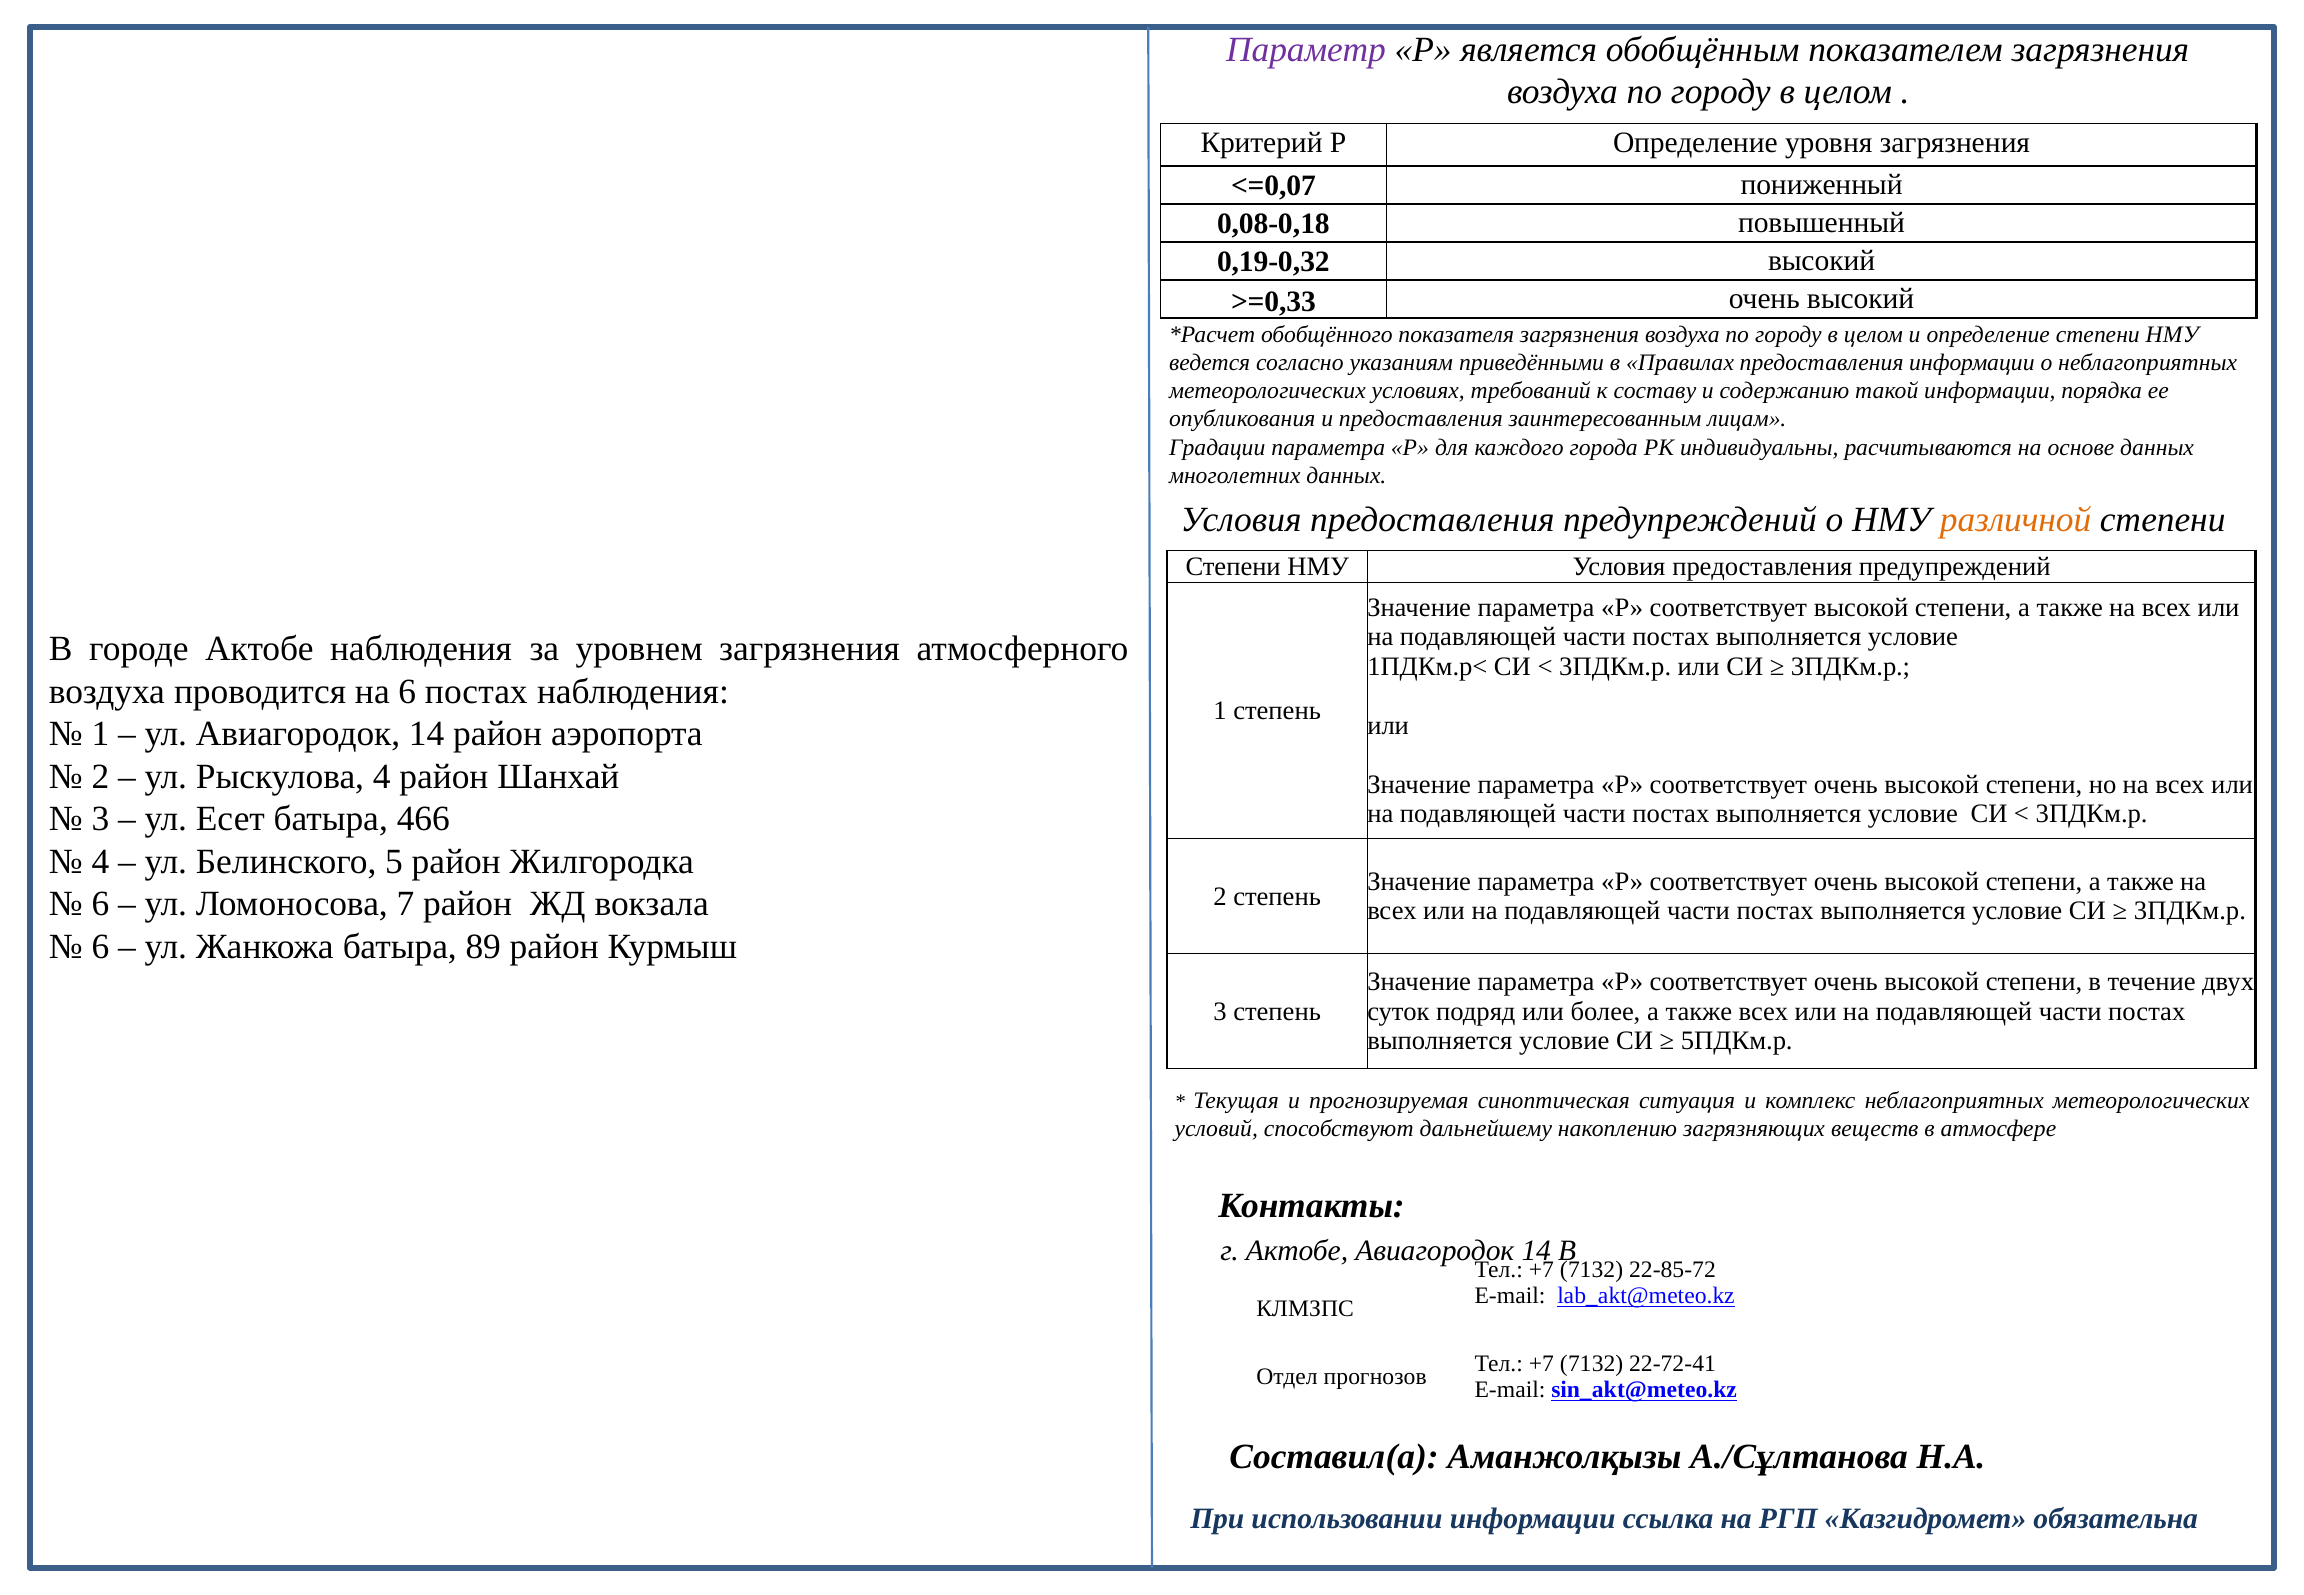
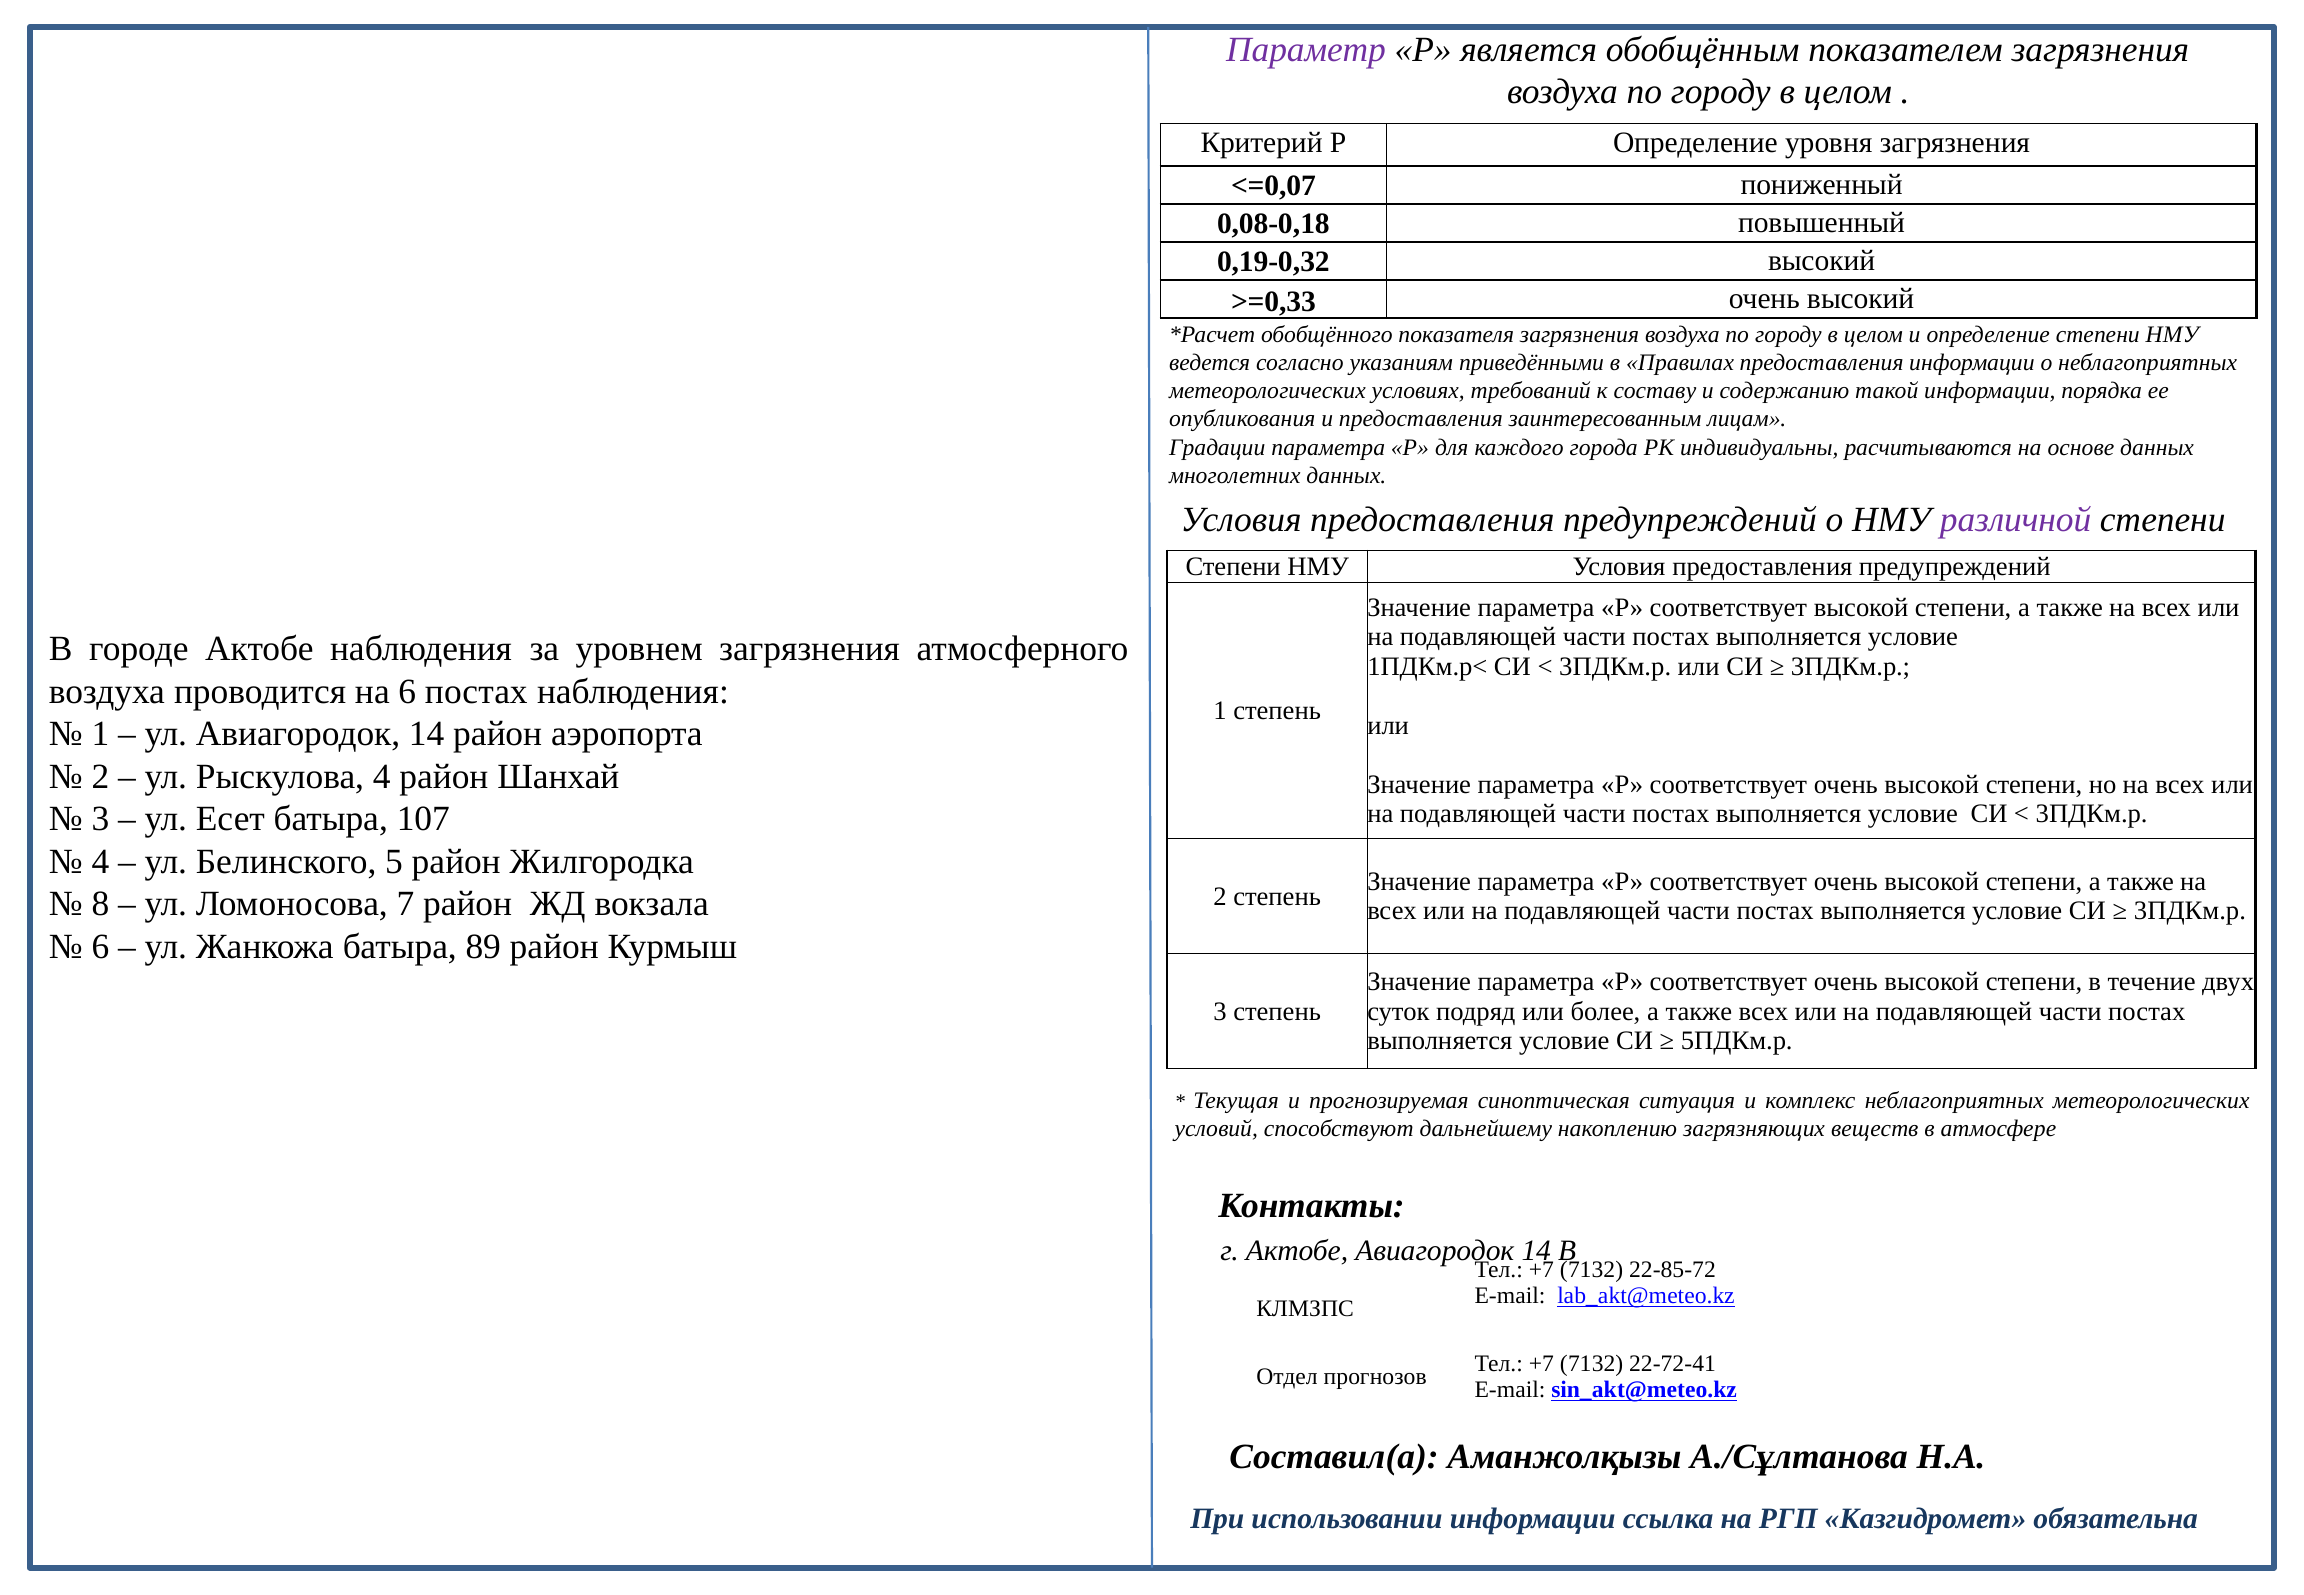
различной colour: orange -> purple
466: 466 -> 107
6 at (100, 904): 6 -> 8
